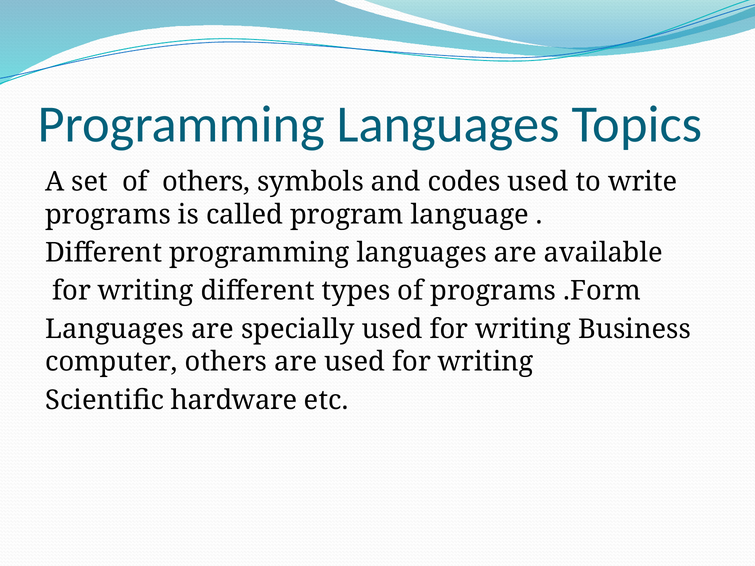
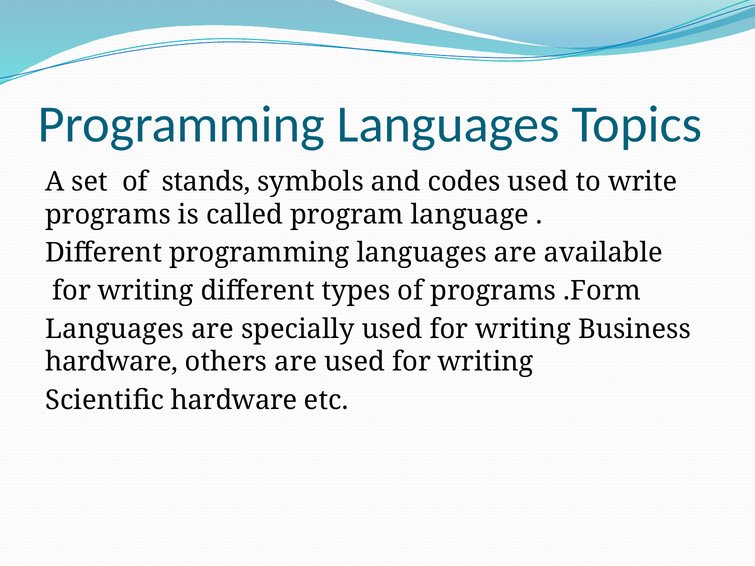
of others: others -> stands
computer at (111, 362): computer -> hardware
